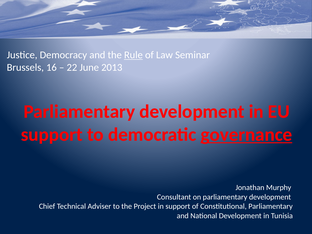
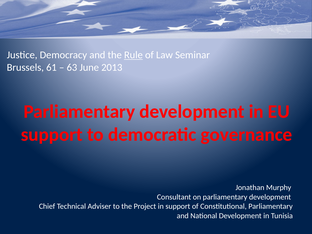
16: 16 -> 61
22: 22 -> 63
governance underline: present -> none
